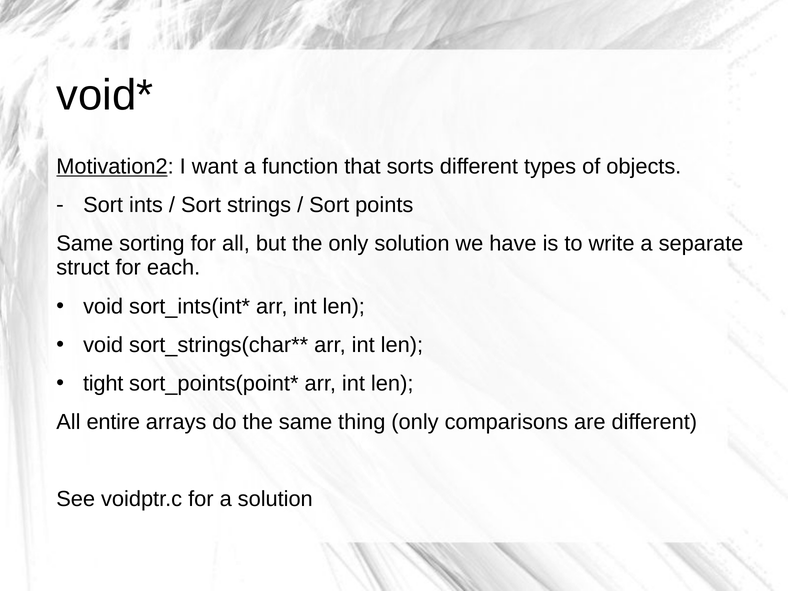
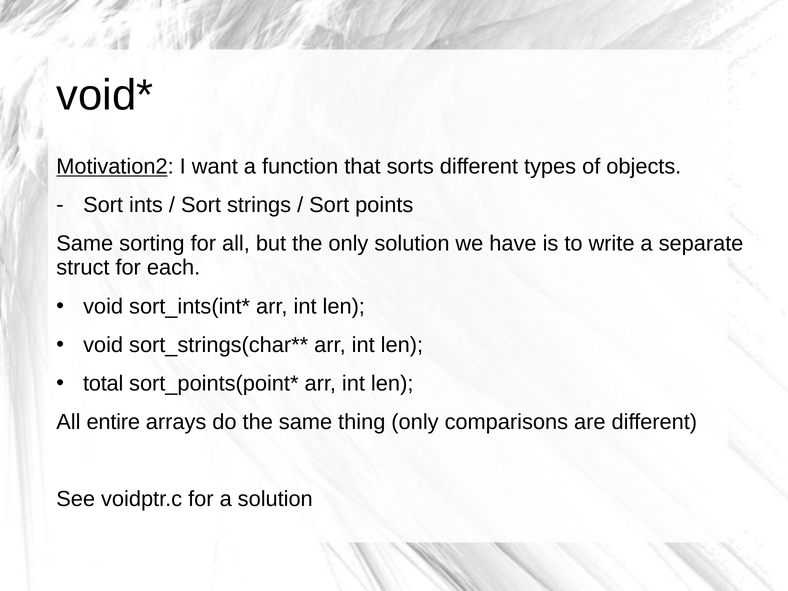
tight: tight -> total
